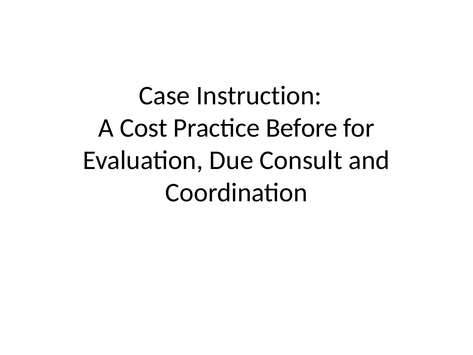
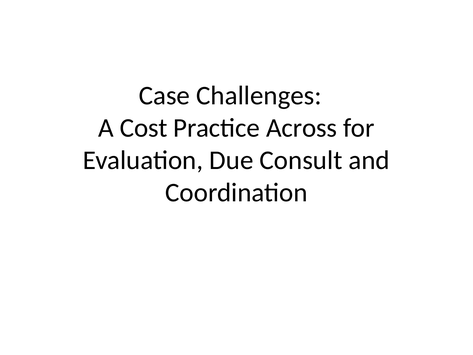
Instruction: Instruction -> Challenges
Before: Before -> Across
